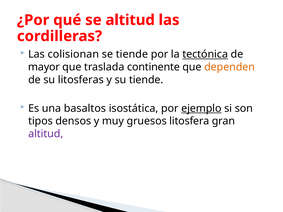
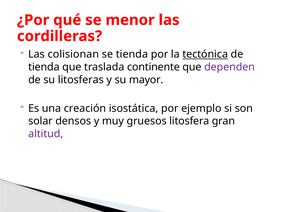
se altitud: altitud -> menor
se tiende: tiende -> tienda
mayor at (44, 67): mayor -> tienda
dependen colour: orange -> purple
su tiende: tiende -> mayor
basaltos: basaltos -> creación
ejemplo underline: present -> none
tipos: tipos -> solar
